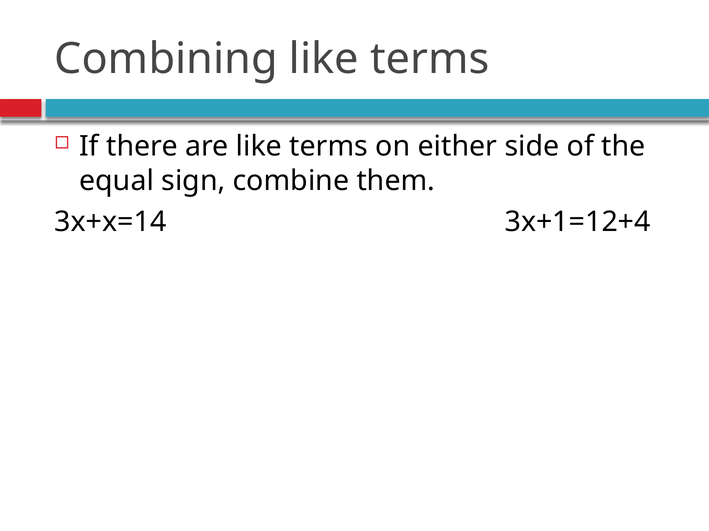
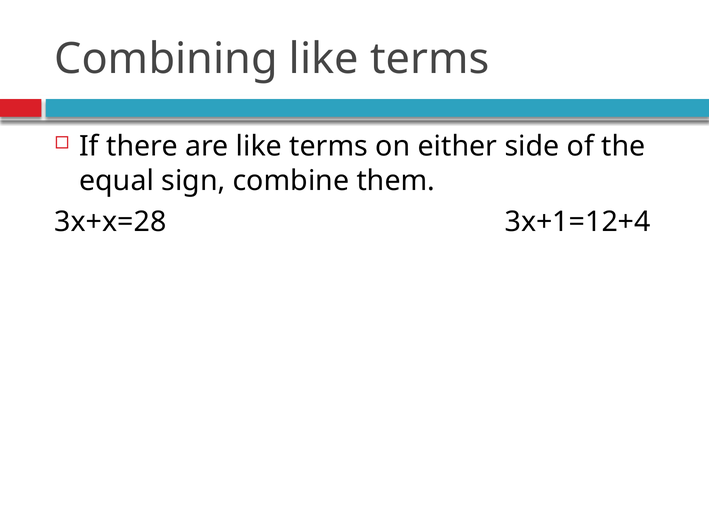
3x+x=14: 3x+x=14 -> 3x+x=28
